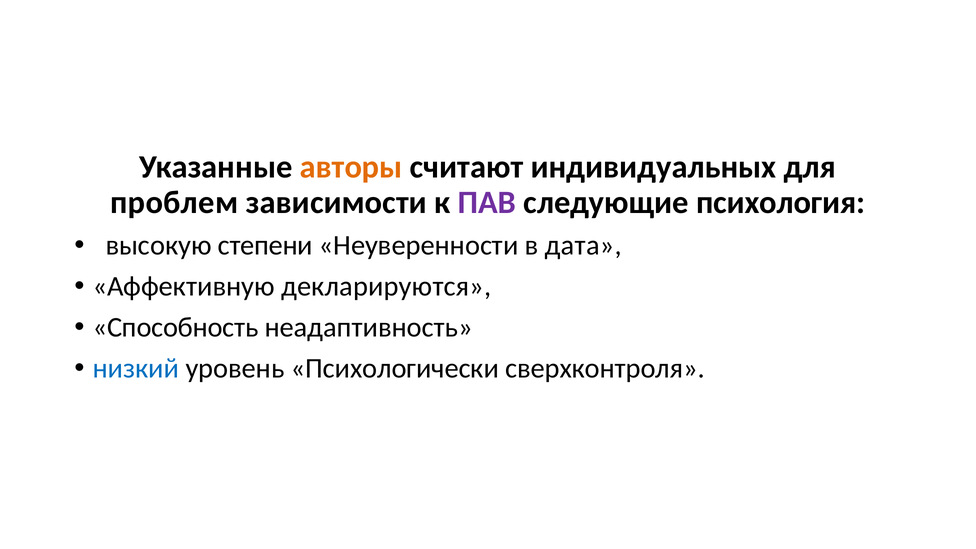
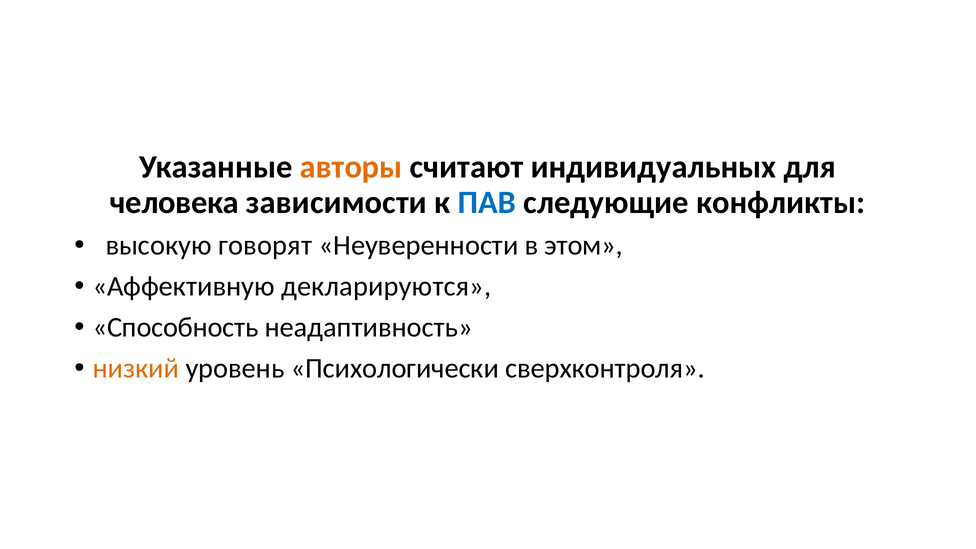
проблем: проблем -> человека
ПАВ colour: purple -> blue
психология: психология -> конфликты
степени: степени -> говорят
дата: дата -> этом
низкий colour: blue -> orange
